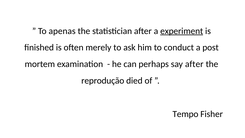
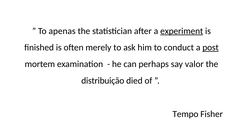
post underline: none -> present
say after: after -> valor
reprodução: reprodução -> distribuição
